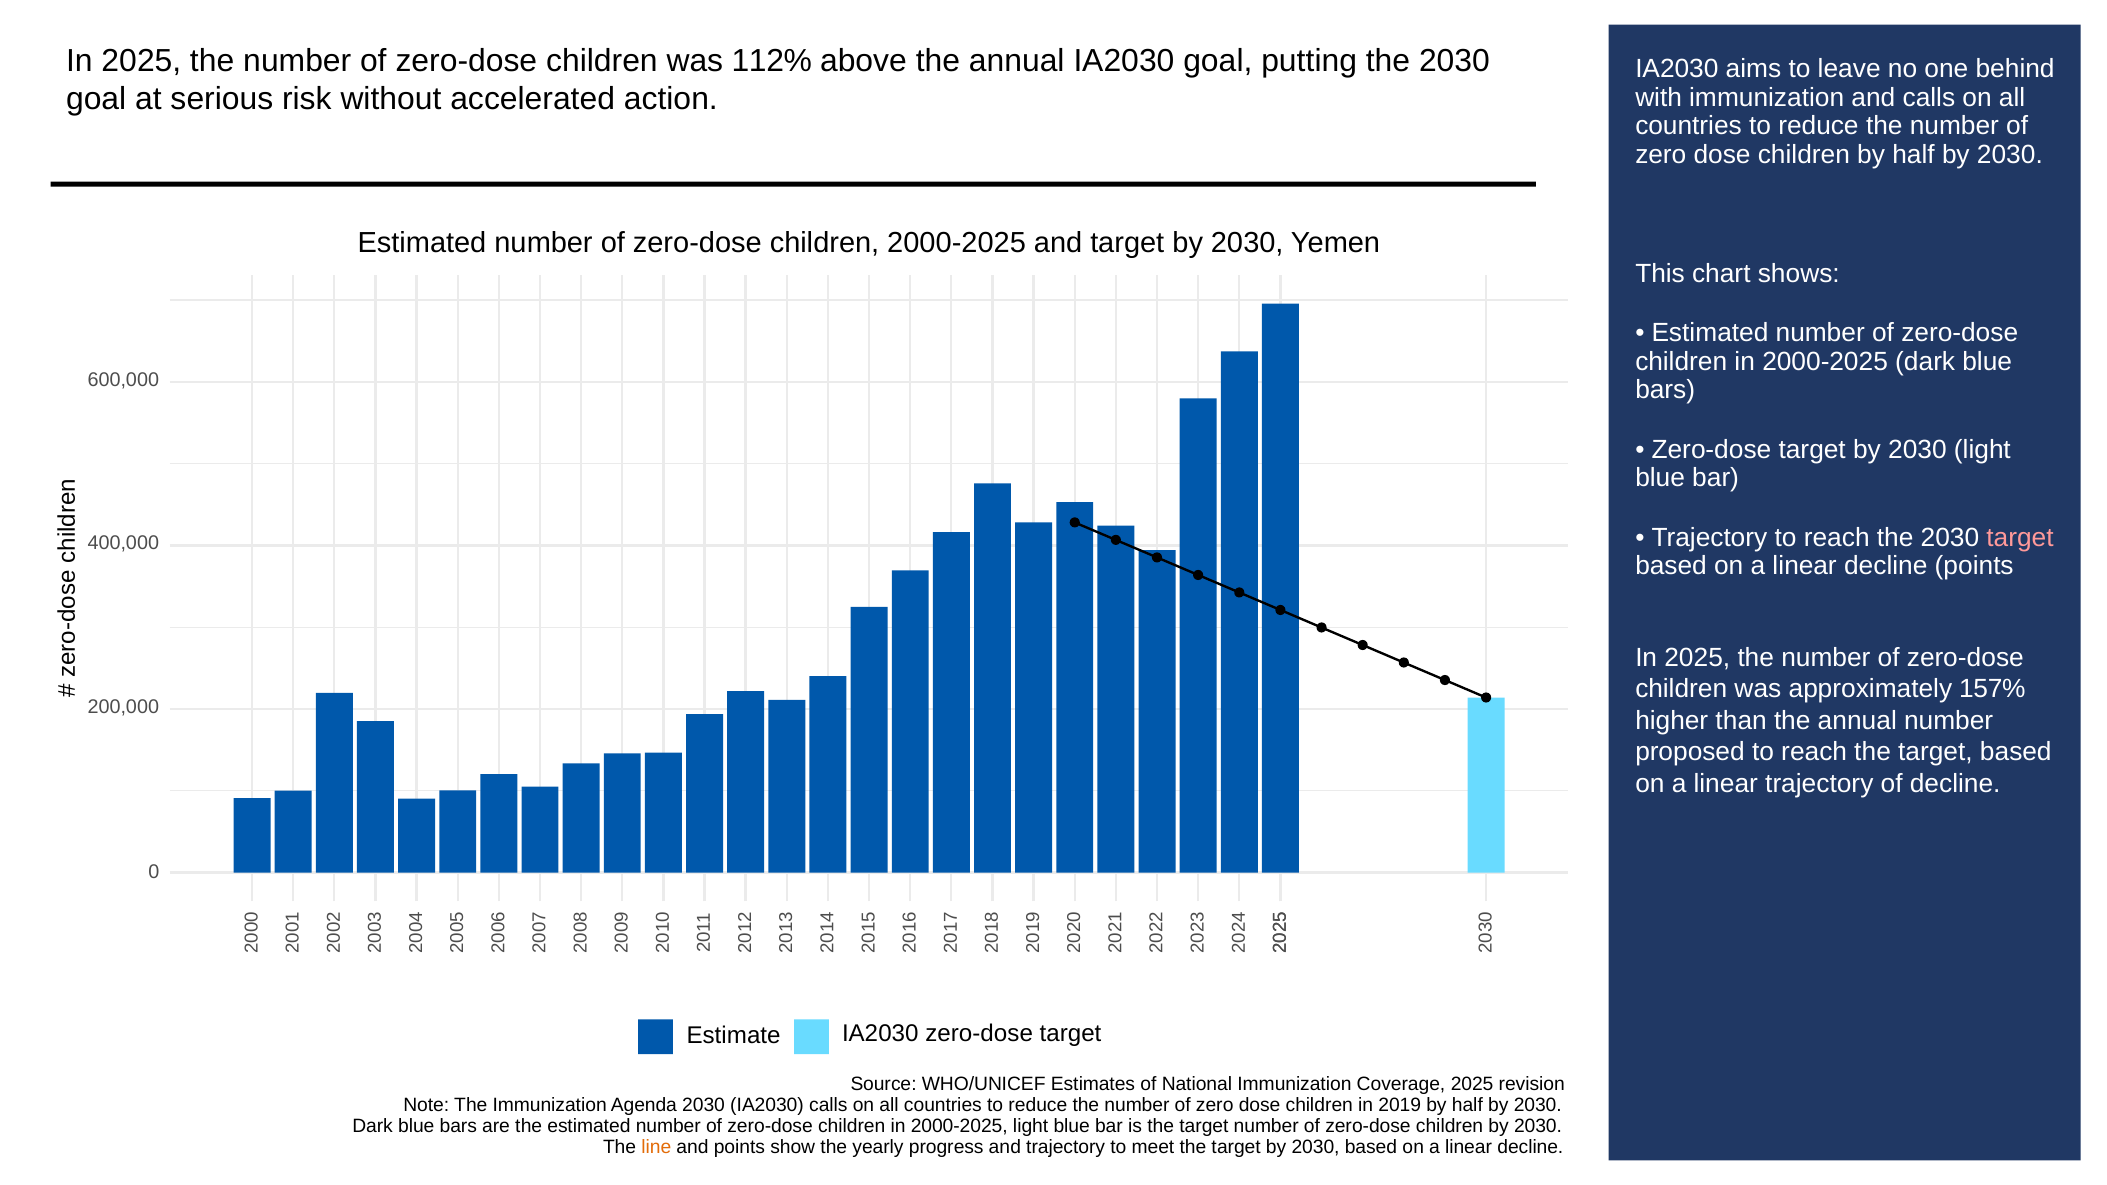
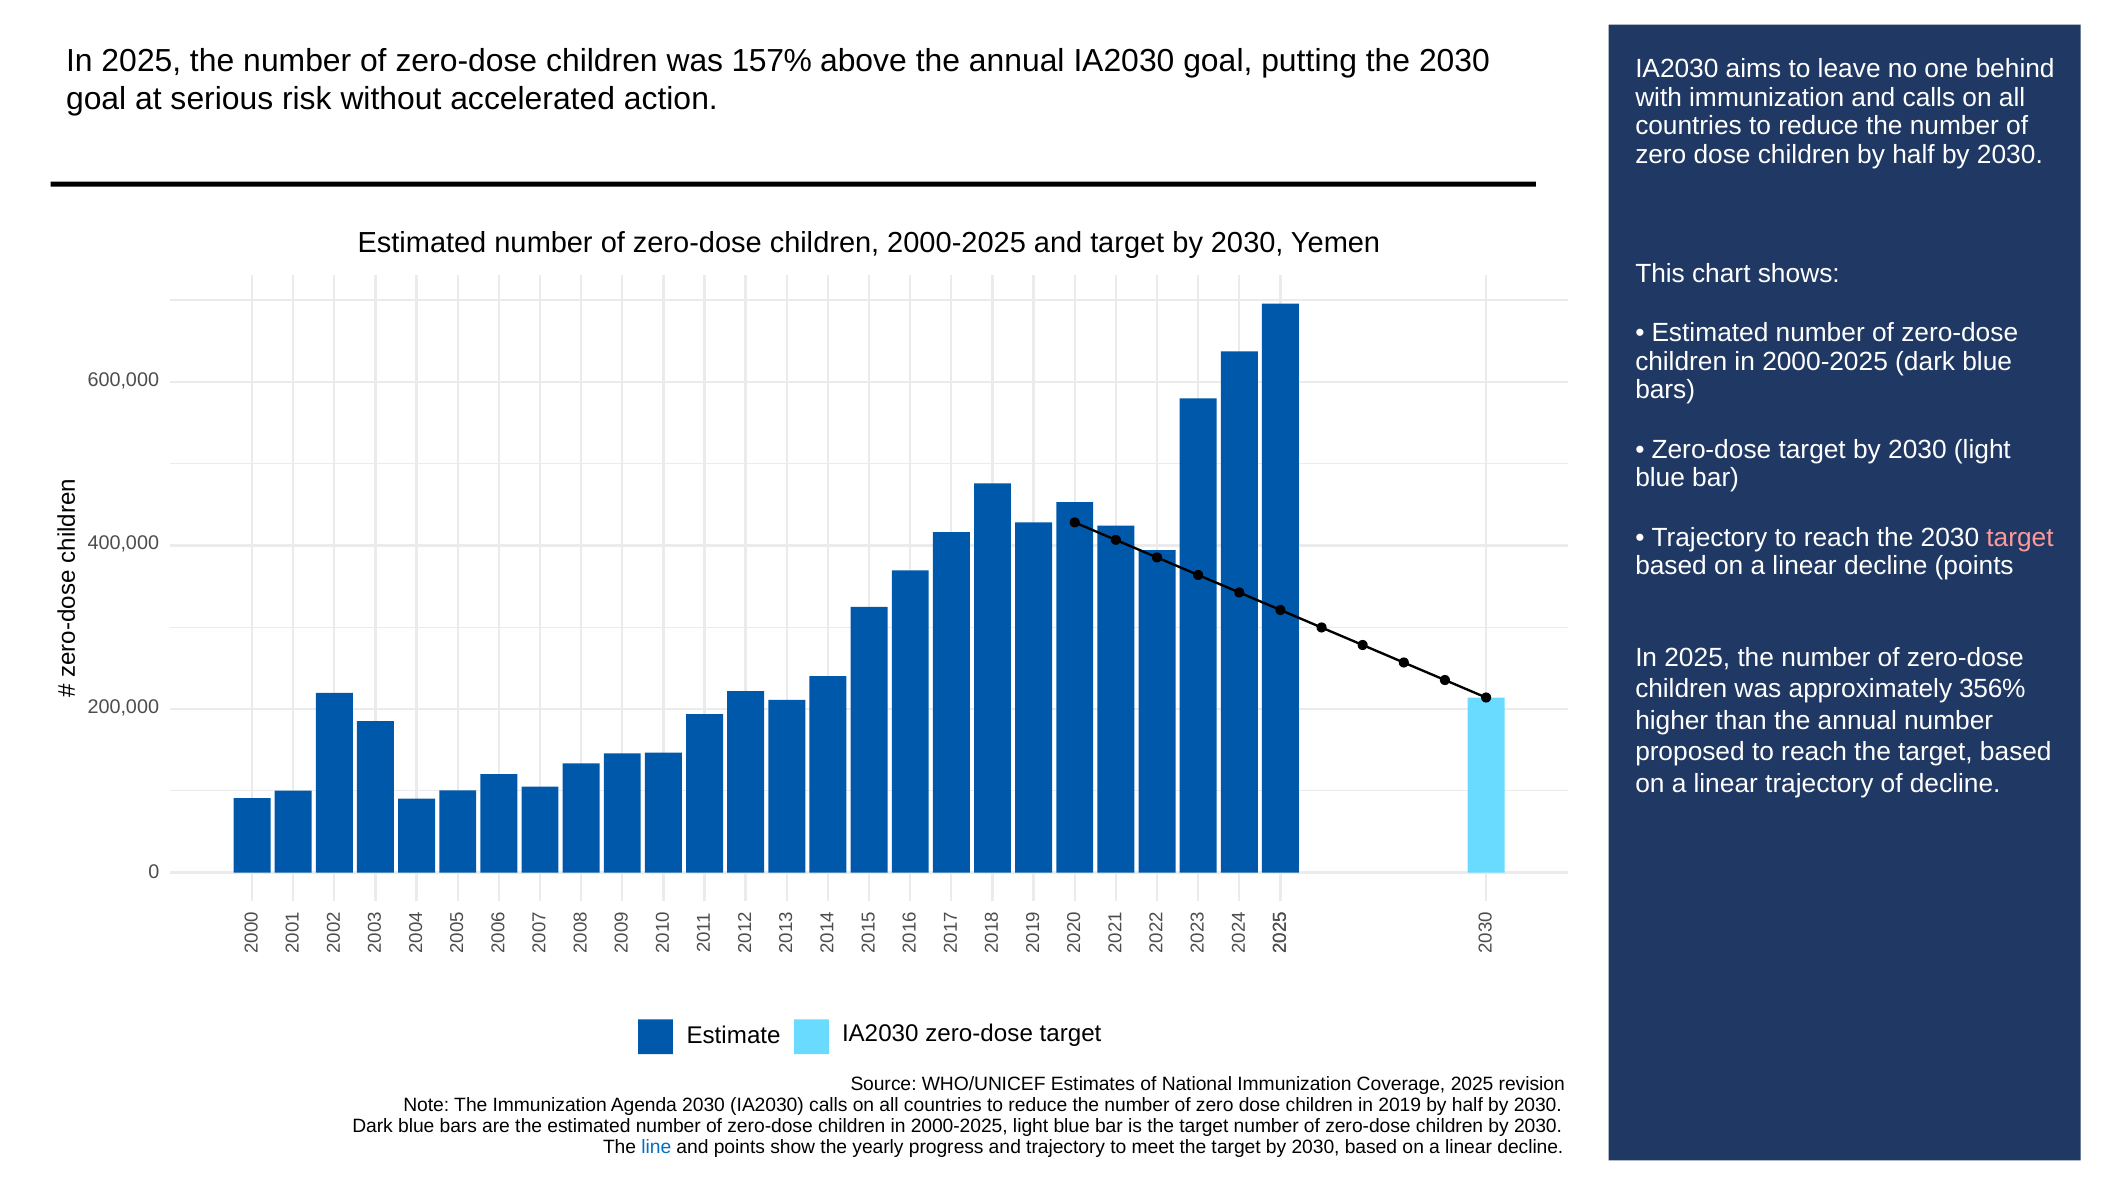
112%: 112% -> 157%
157%: 157% -> 356%
line colour: orange -> blue
